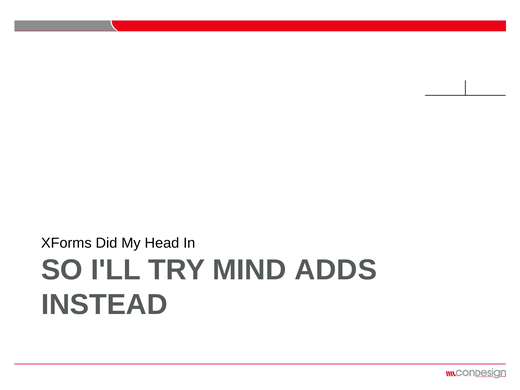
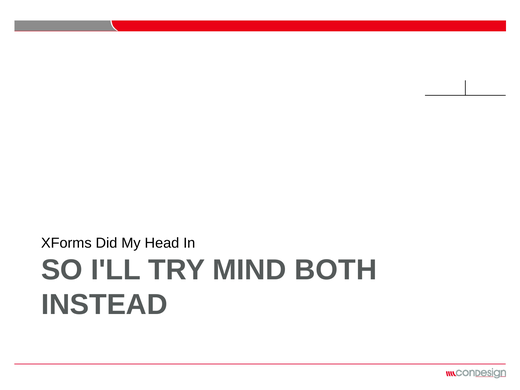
ADDS: ADDS -> BOTH
